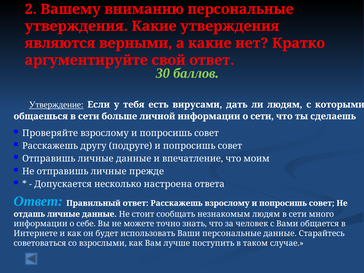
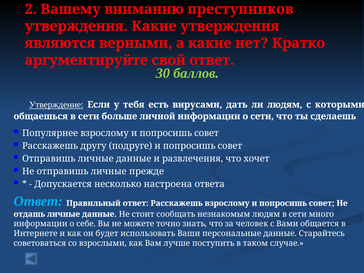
вниманию персональные: персональные -> преступников
Проверяйте: Проверяйте -> Популярнее
впечатление: впечатление -> развлечения
моим: моим -> хочет
